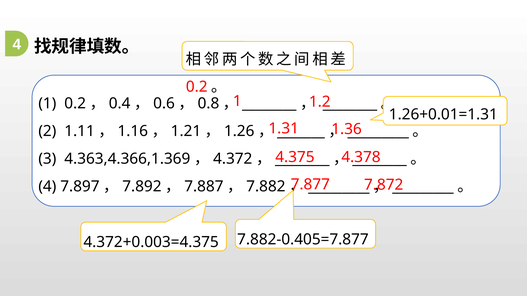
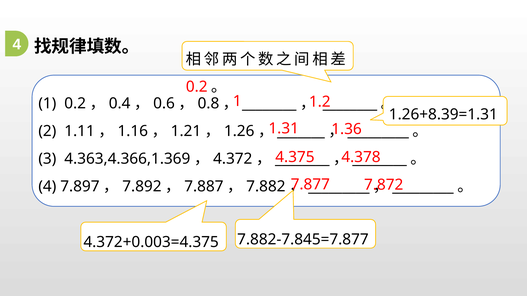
1.26+0.01=1.31: 1.26+0.01=1.31 -> 1.26+8.39=1.31
7.882-0.405=7.877: 7.882-0.405=7.877 -> 7.882-7.845=7.877
